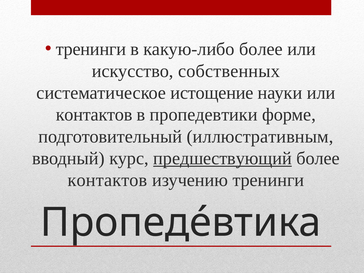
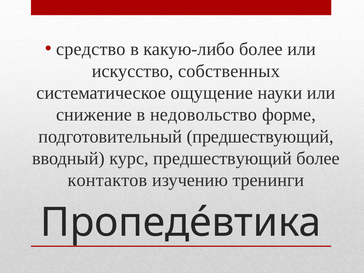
тренинги at (91, 49): тренинги -> средство
истощение: истощение -> ощущение
контактов at (94, 115): контактов -> снижение
пропедевтики: пропедевтики -> недовольство
подготовительный иллюстративным: иллюстративным -> предшествующий
предшествующий at (223, 158) underline: present -> none
